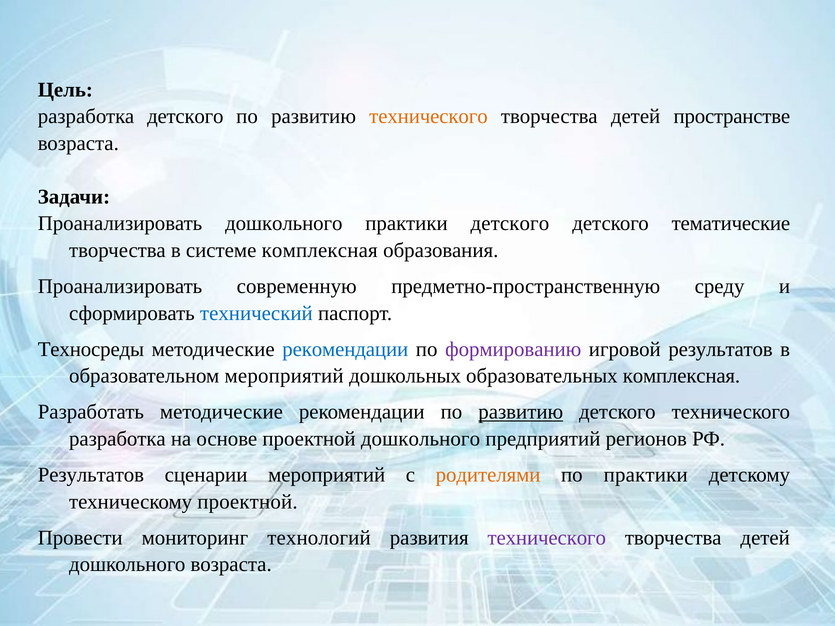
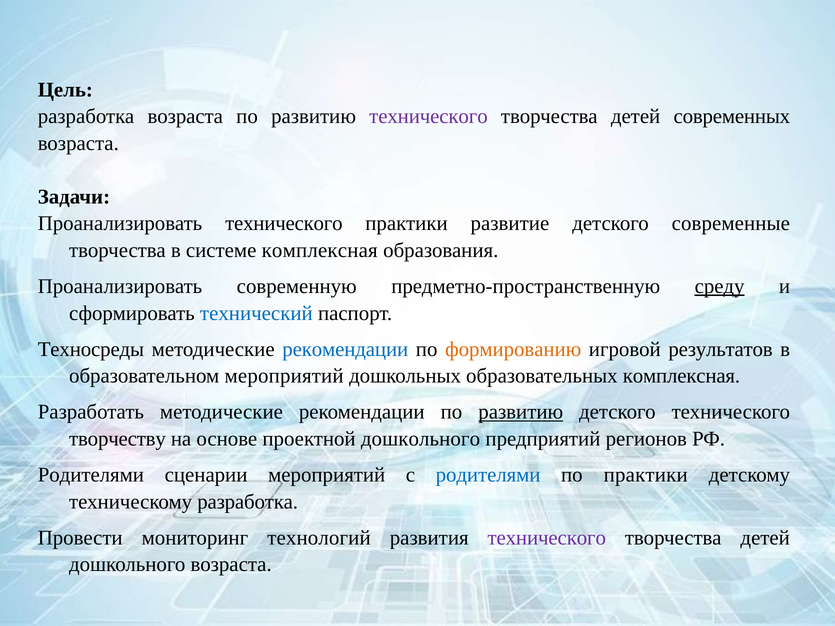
разработка детского: детского -> возраста
технического at (428, 116) colour: orange -> purple
пространстве: пространстве -> современных
Проанализировать дошкольного: дошкольного -> технического
практики детского: детского -> развитие
тематические: тематические -> современные
среду underline: none -> present
формированию colour: purple -> orange
разработка at (117, 439): разработка -> творчеству
Результатов at (91, 475): Результатов -> Родителями
родителями at (488, 475) colour: orange -> blue
техническому проектной: проектной -> разработка
